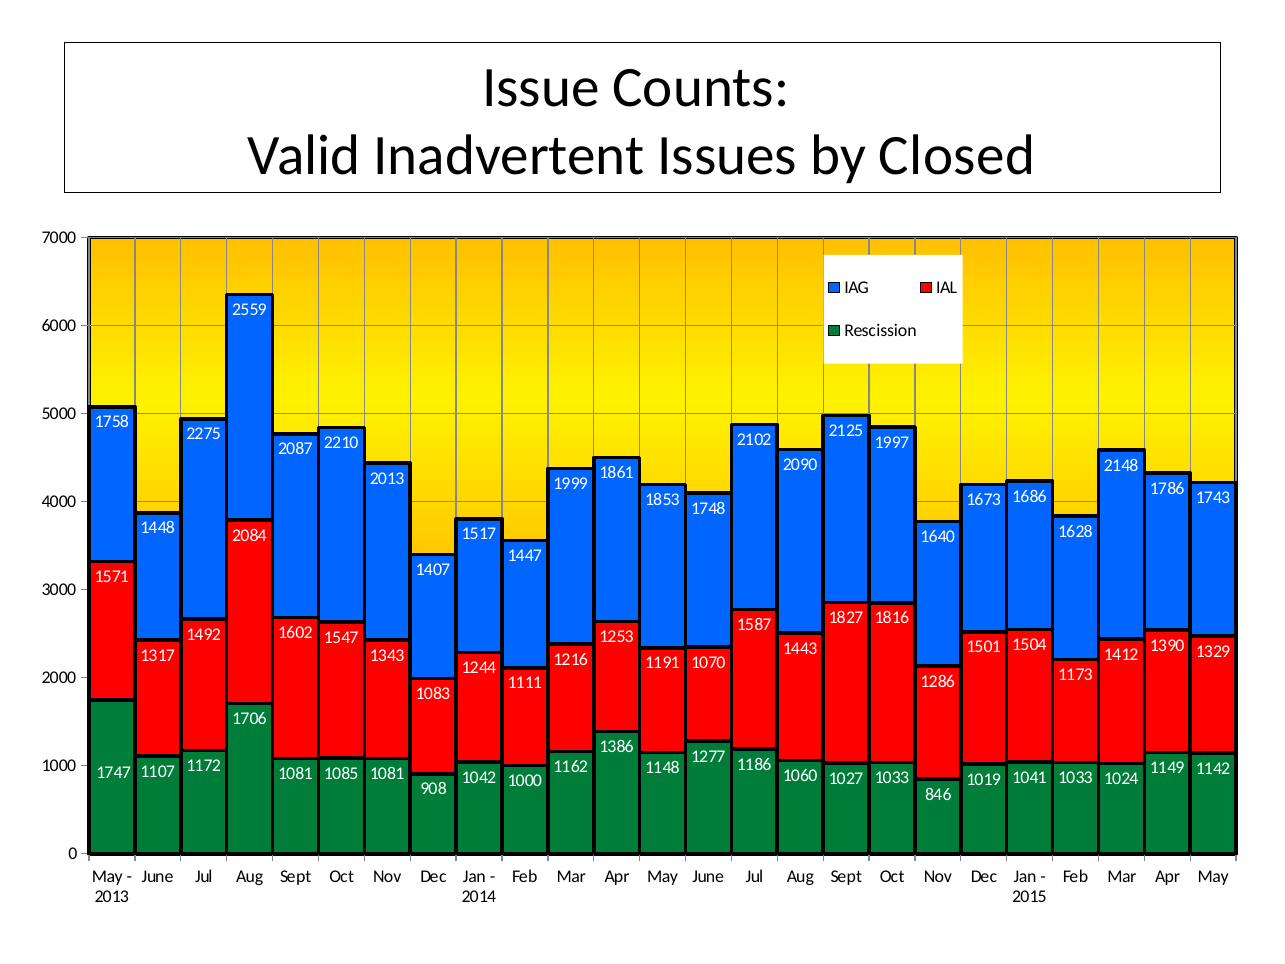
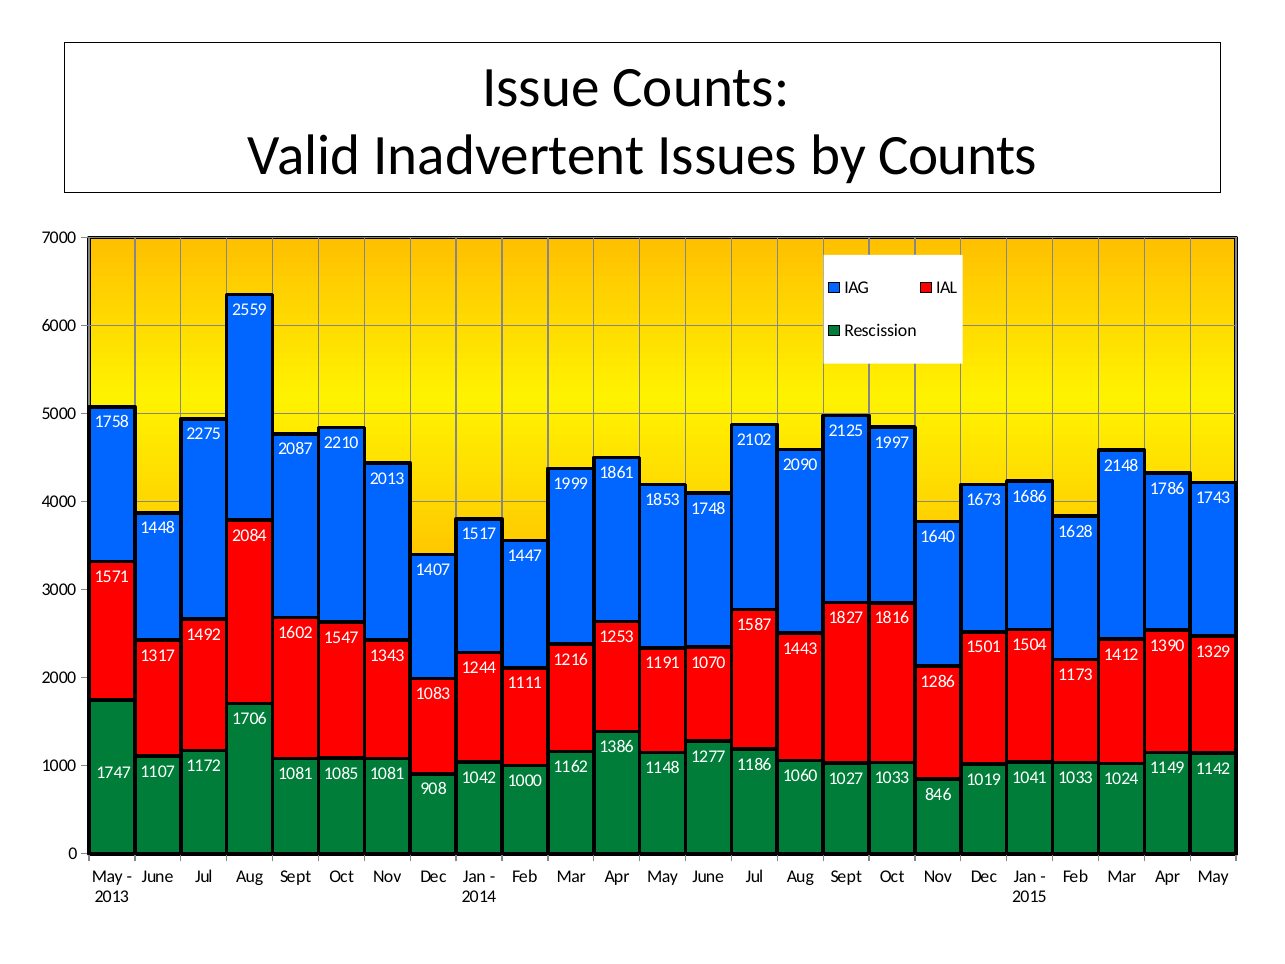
by Closed: Closed -> Counts
